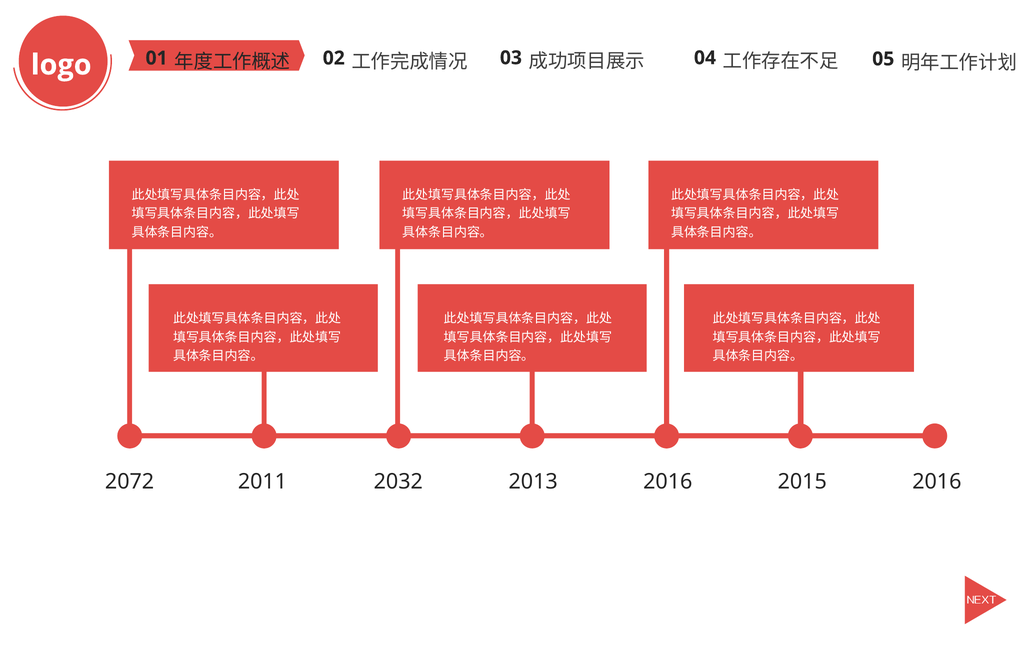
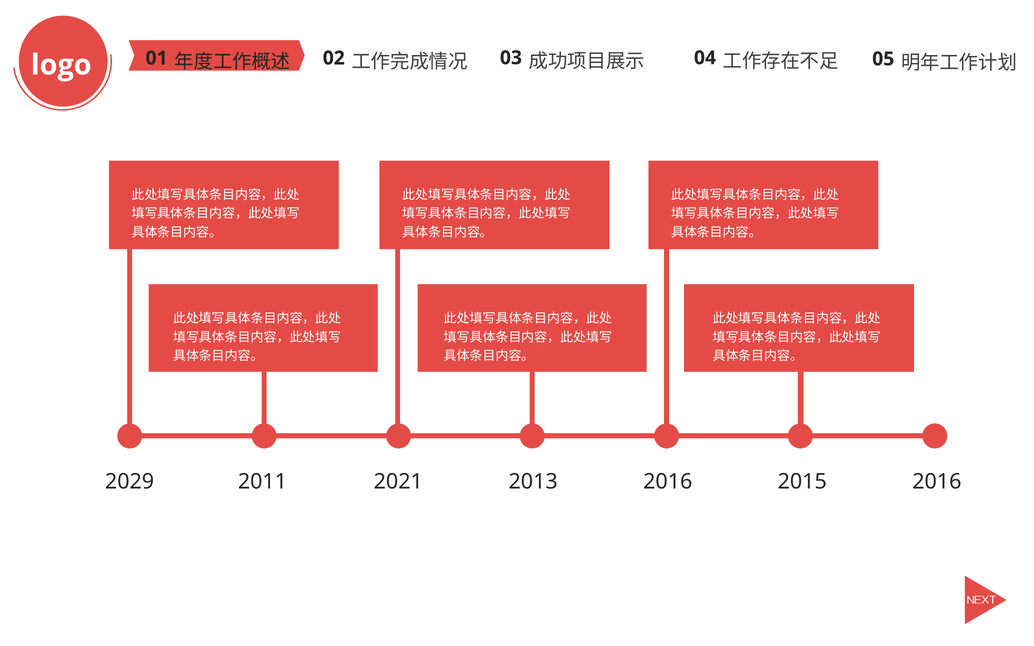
2072: 2072 -> 2029
2032: 2032 -> 2021
